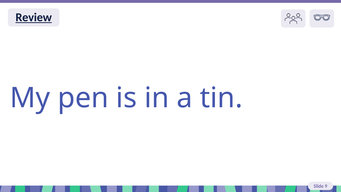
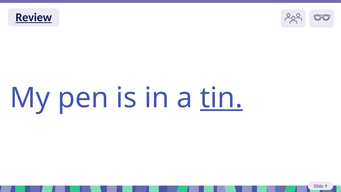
tin underline: none -> present
